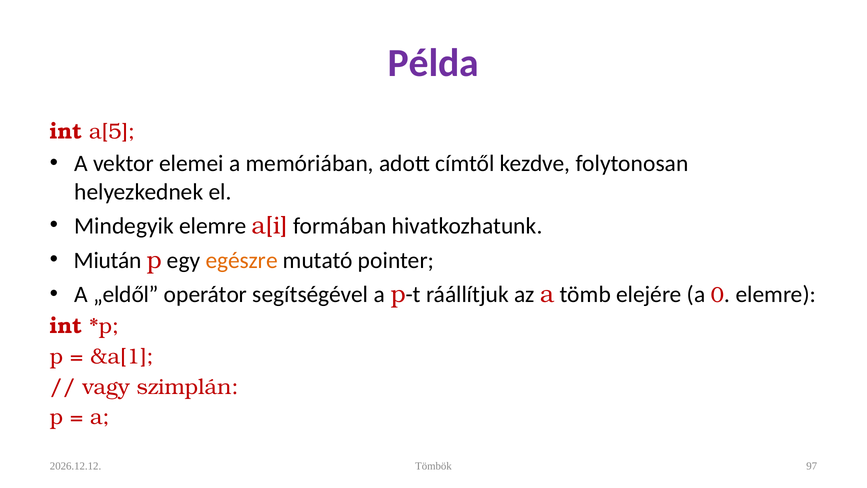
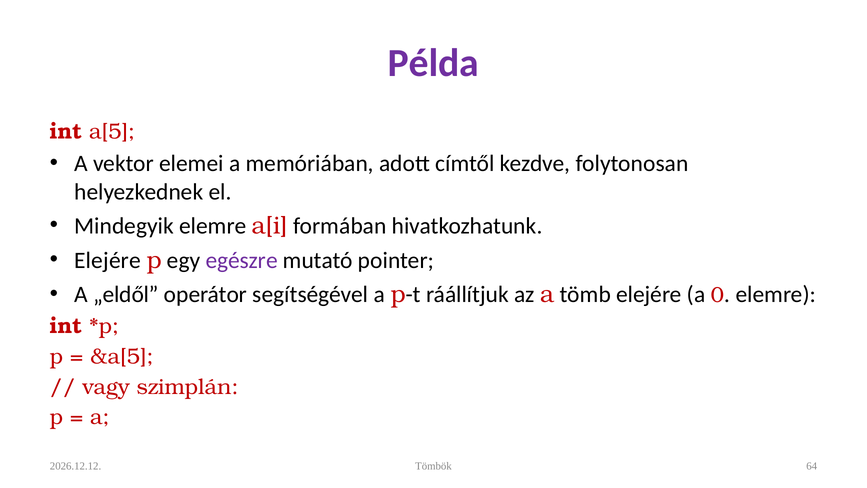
Miután at (108, 260): Miután -> Elejére
egészre colour: orange -> purple
&a[1: &a[1 -> &a[5
97: 97 -> 64
